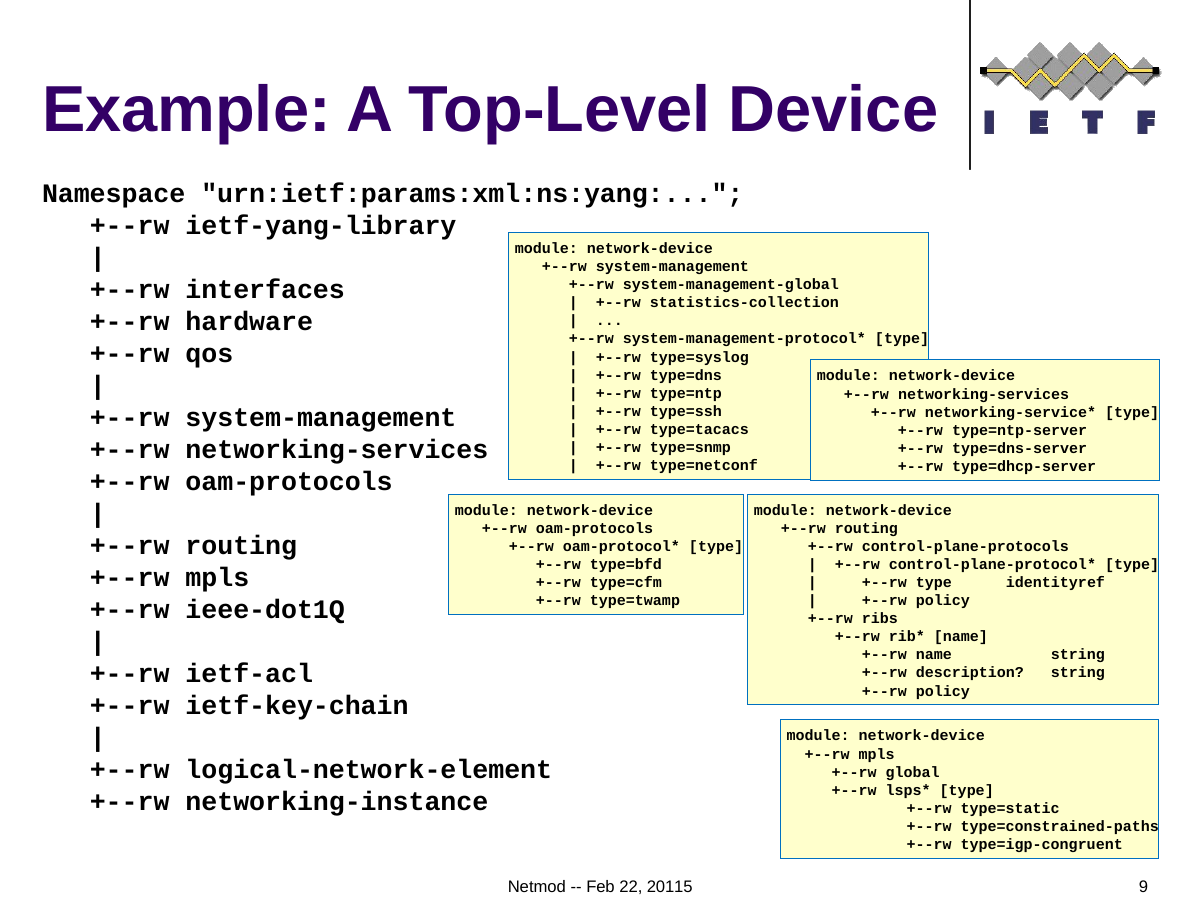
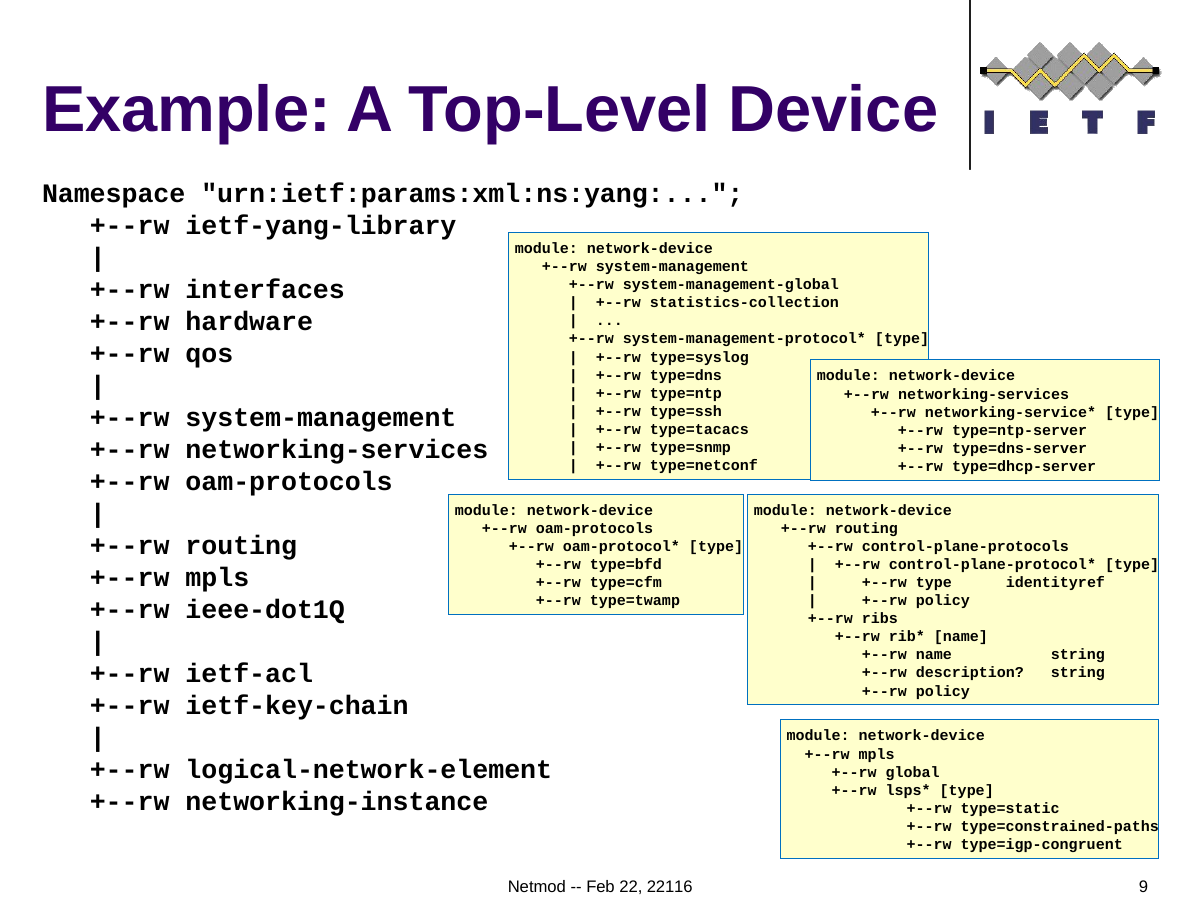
20115: 20115 -> 22116
